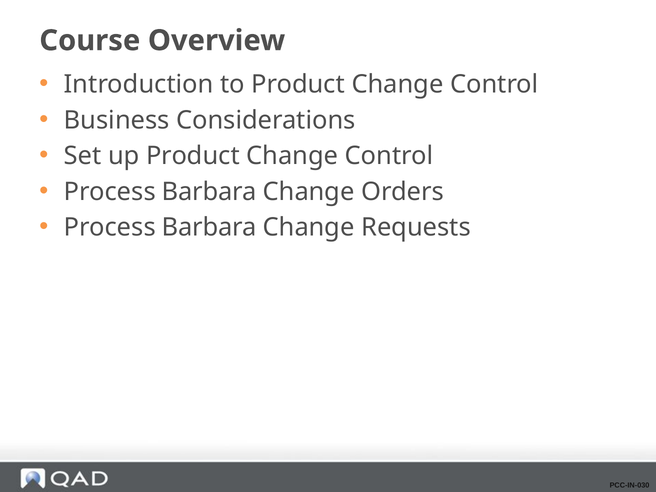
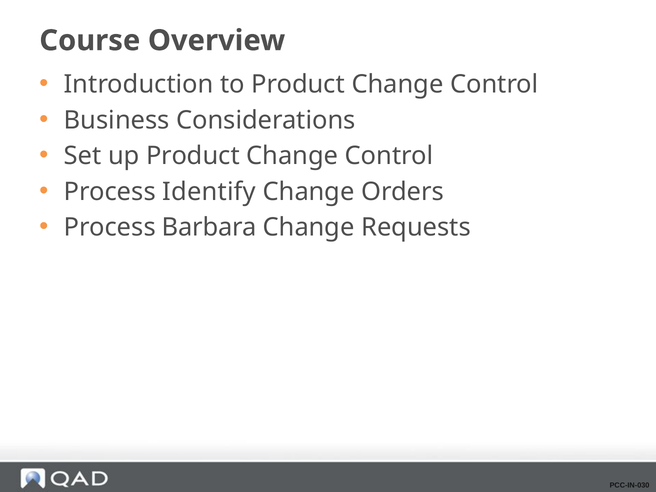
Barbara at (209, 192): Barbara -> Identify
